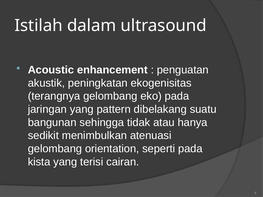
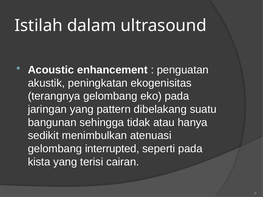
orientation: orientation -> interrupted
